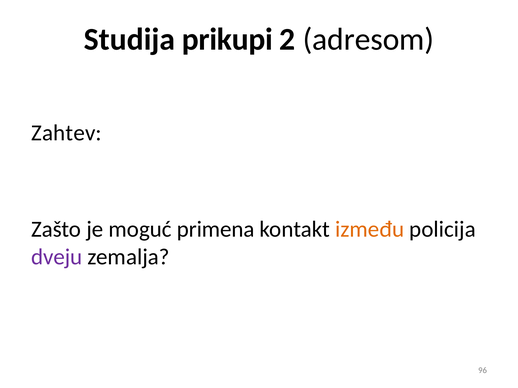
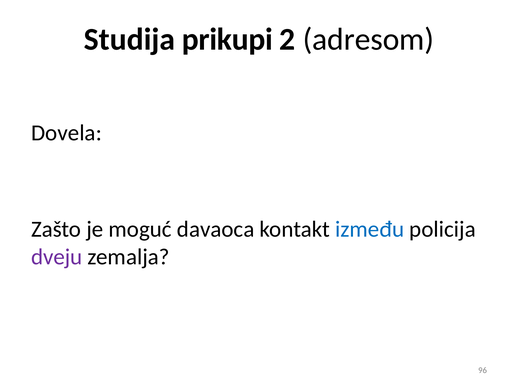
Zahtev: Zahtev -> Dovela
primena: primena -> davaoca
između colour: orange -> blue
